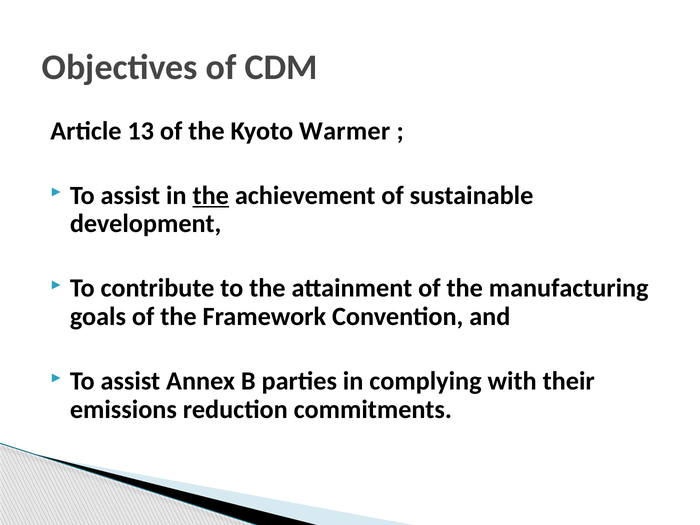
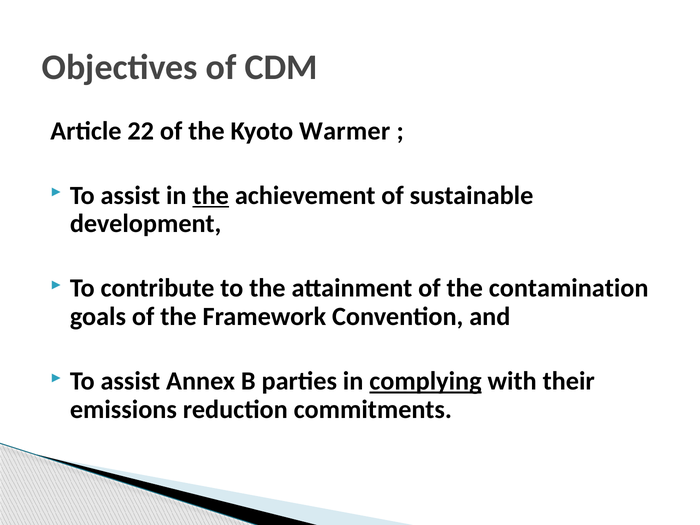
13: 13 -> 22
manufacturing: manufacturing -> contamination
complying underline: none -> present
